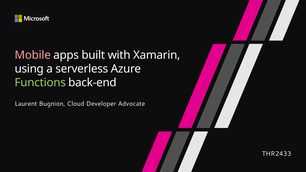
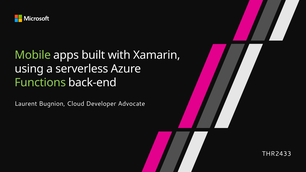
Mobile colour: pink -> light green
